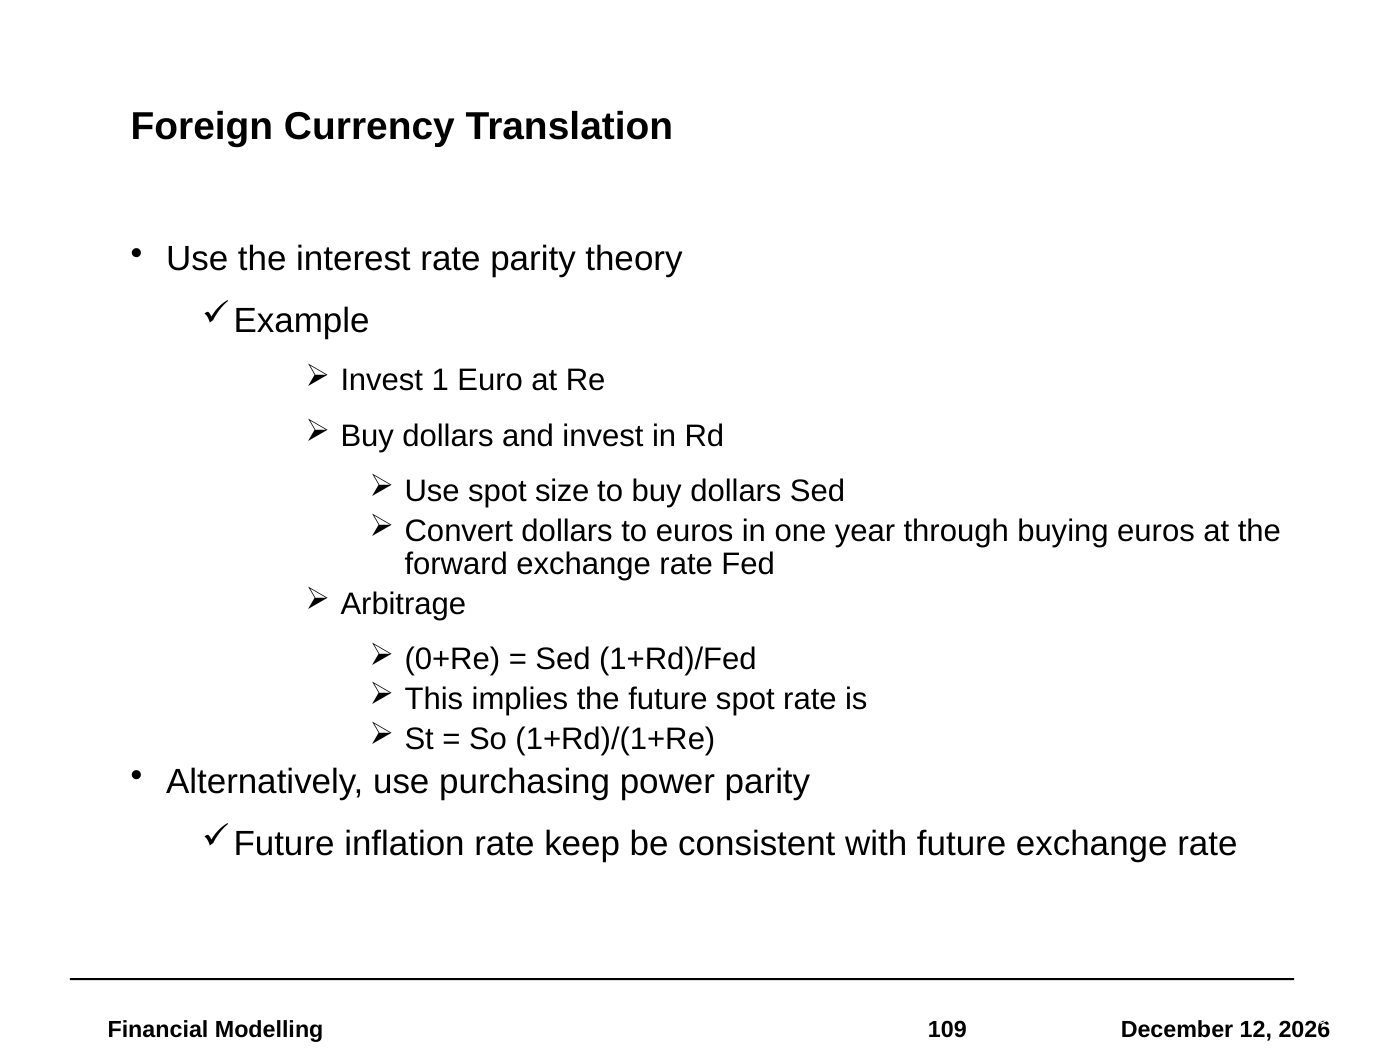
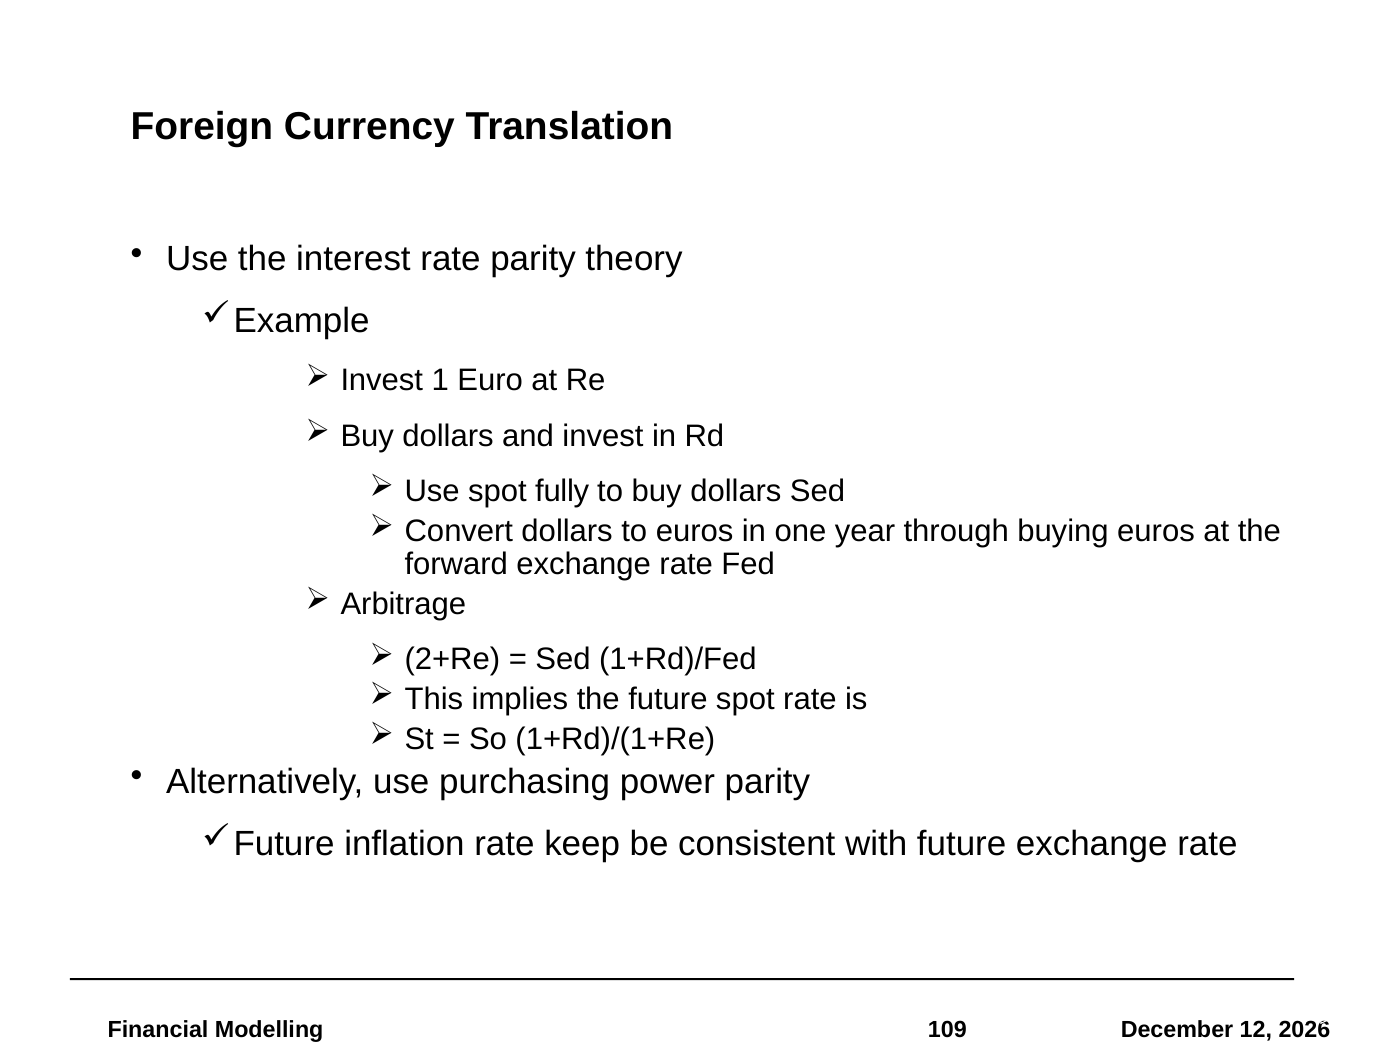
size: size -> fully
0+Re: 0+Re -> 2+Re
